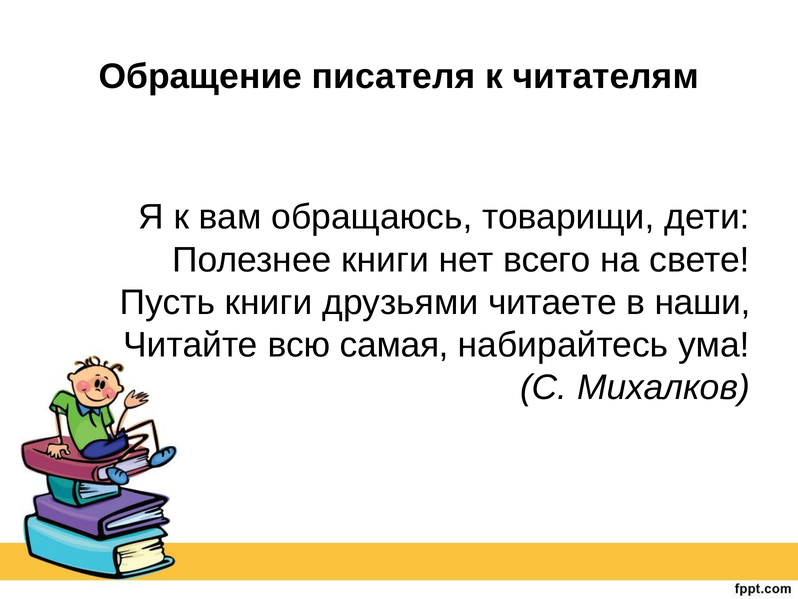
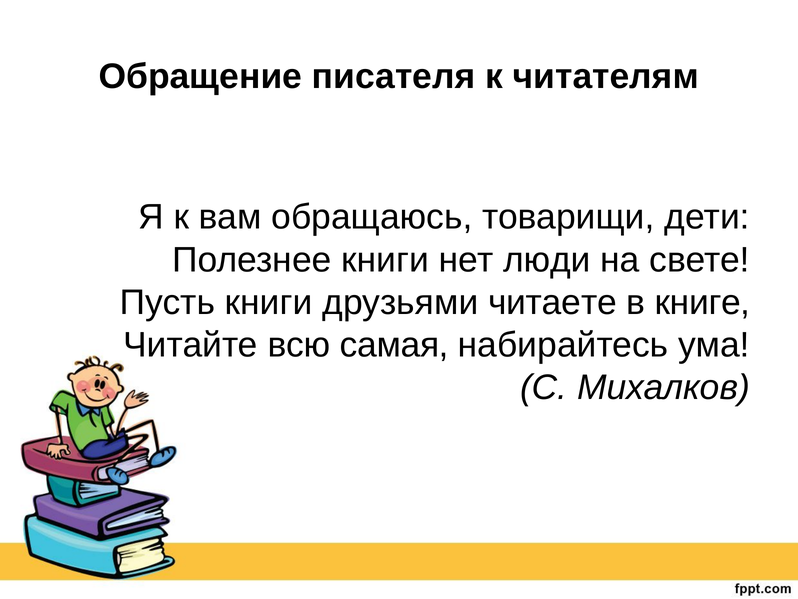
всего: всего -> люди
наши: наши -> книге
